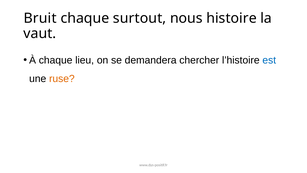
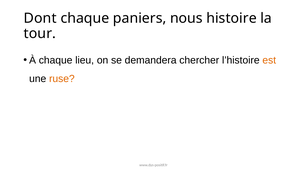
Bruit: Bruit -> Dont
surtout: surtout -> paniers
vaut: vaut -> tour
est colour: blue -> orange
